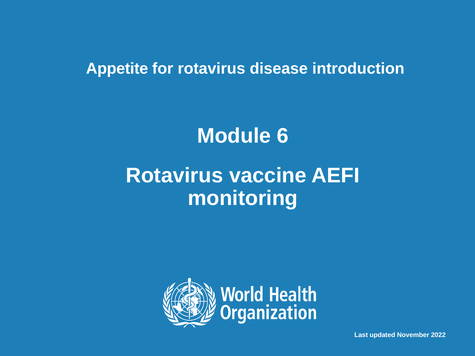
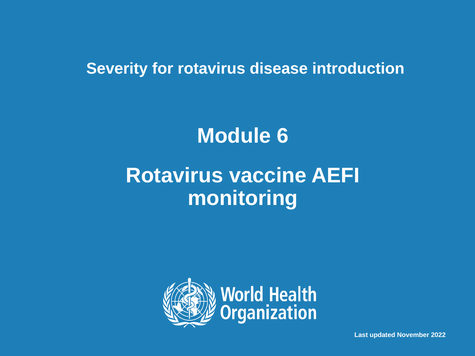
Appetite: Appetite -> Severity
